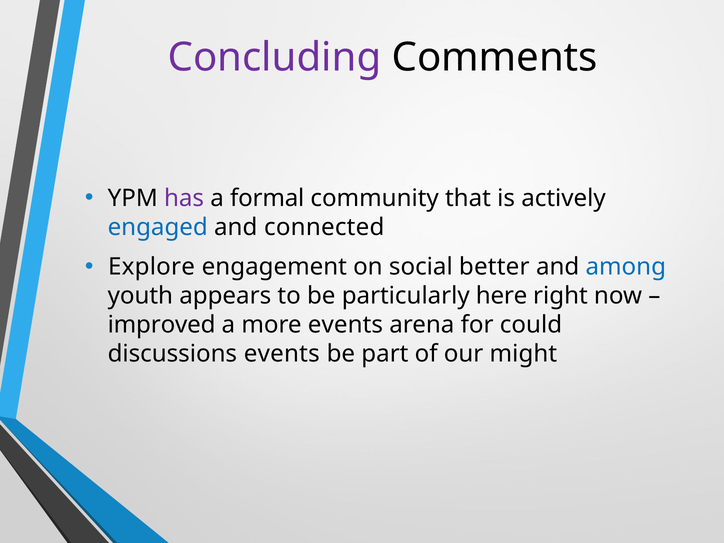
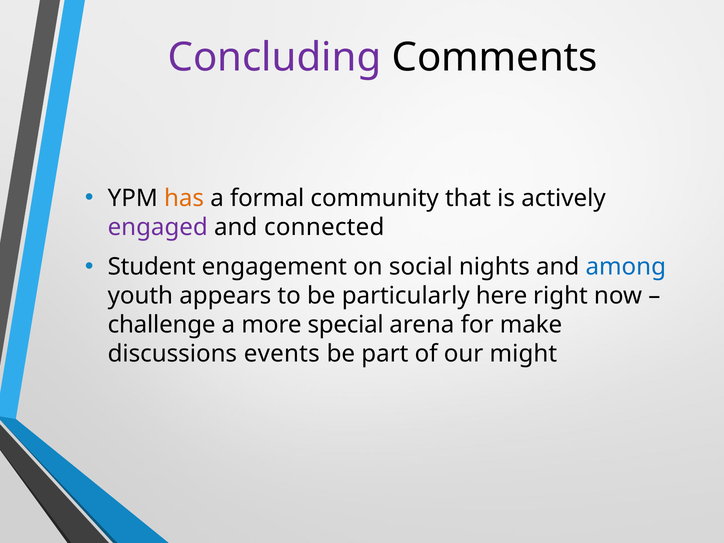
has colour: purple -> orange
engaged colour: blue -> purple
Explore: Explore -> Student
better: better -> nights
improved: improved -> challenge
more events: events -> special
could: could -> make
